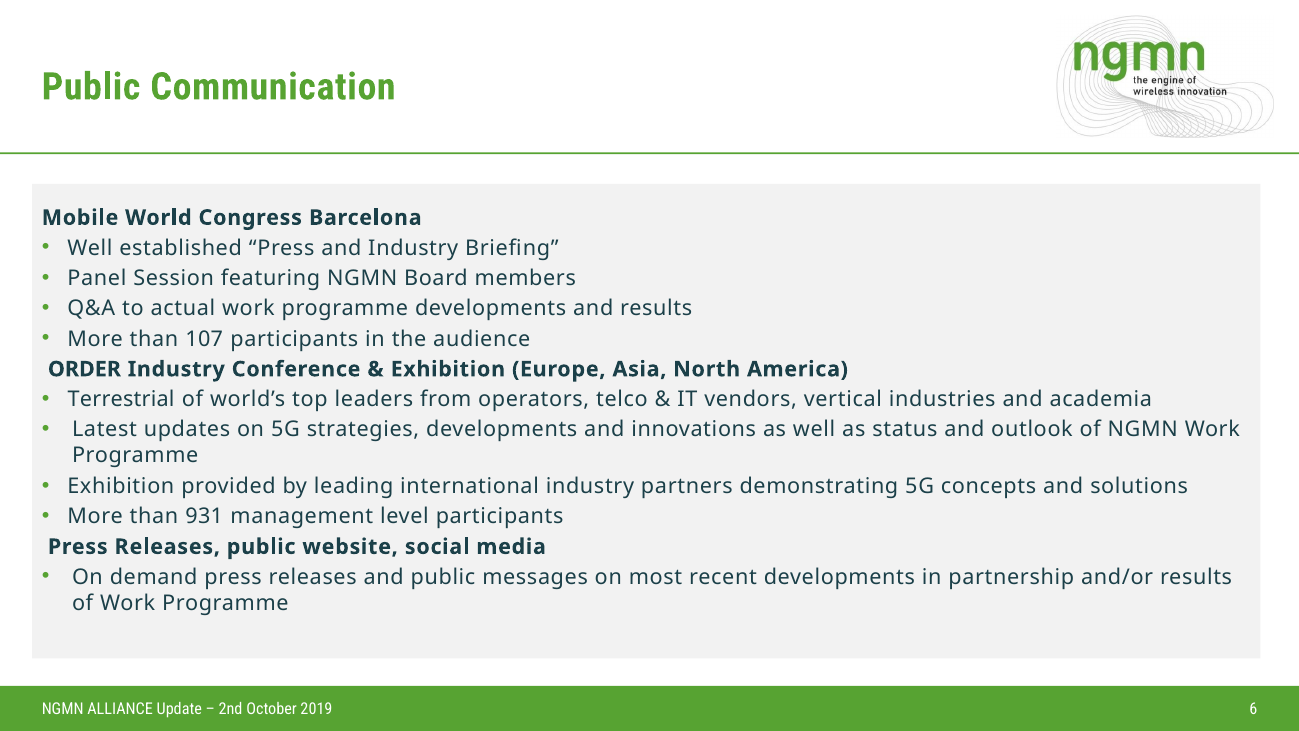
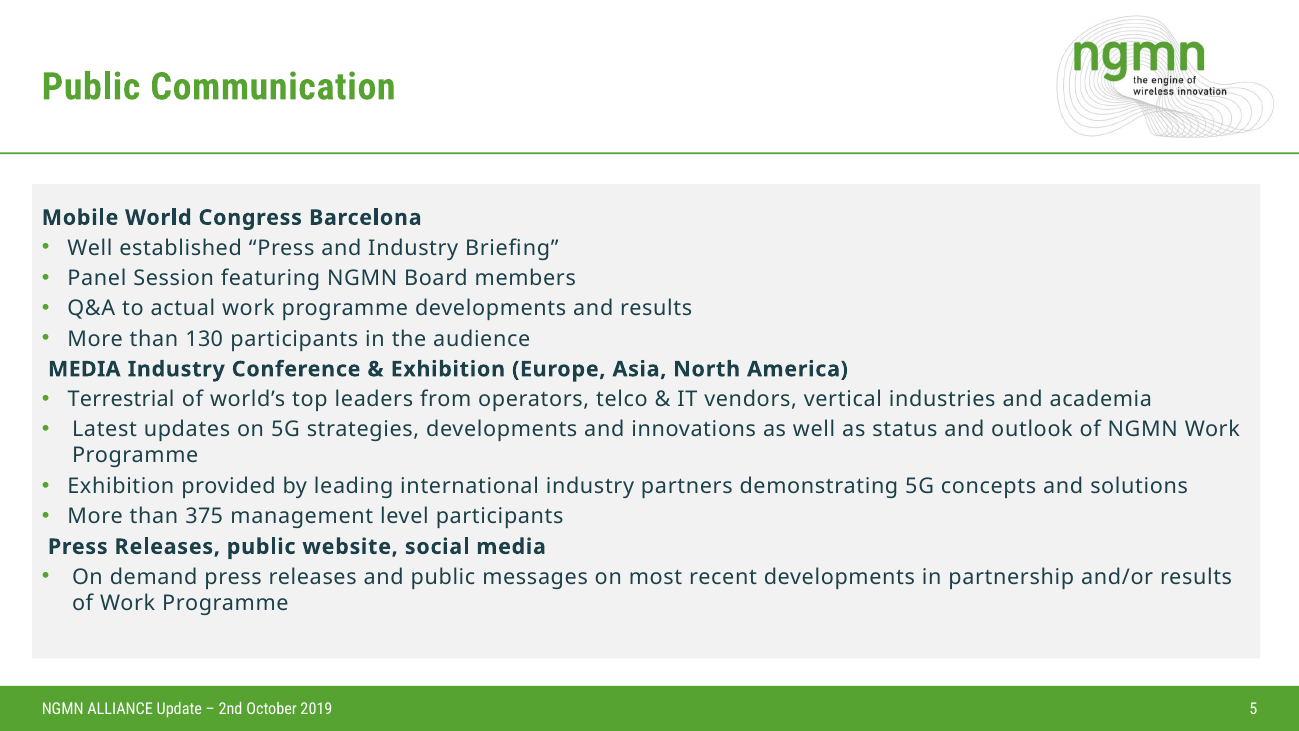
107: 107 -> 130
ORDER at (84, 369): ORDER -> MEDIA
931: 931 -> 375
6: 6 -> 5
